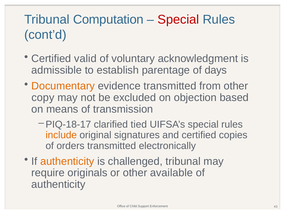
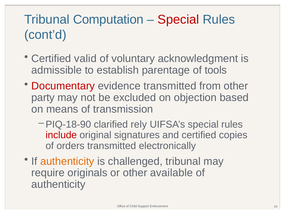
days: days -> tools
Documentary colour: orange -> red
copy: copy -> party
PIQ-18-17: PIQ-18-17 -> PIQ-18-90
tied: tied -> rely
include colour: orange -> red
